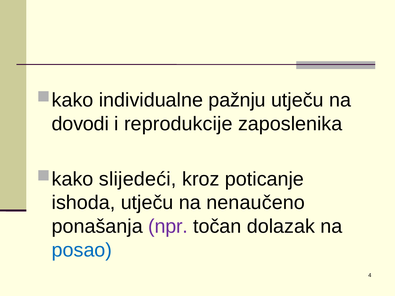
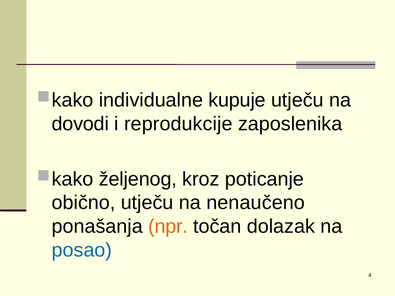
pažnju: pažnju -> kupuje
slijedeći: slijedeći -> željenog
ishoda: ishoda -> obično
npr colour: purple -> orange
